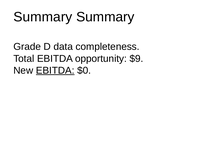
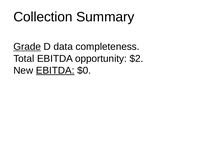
Summary at (43, 17): Summary -> Collection
Grade underline: none -> present
$9: $9 -> $2
